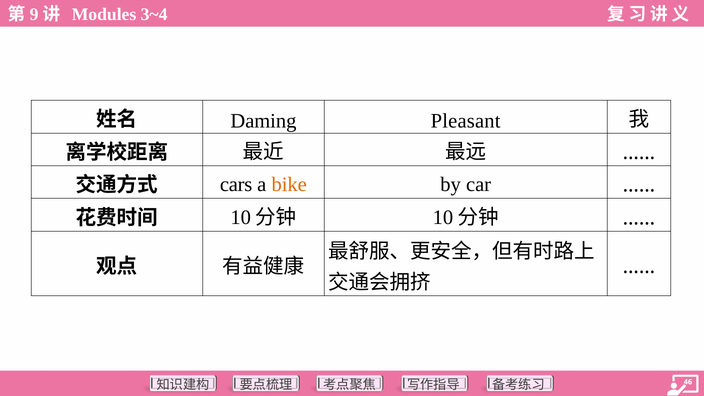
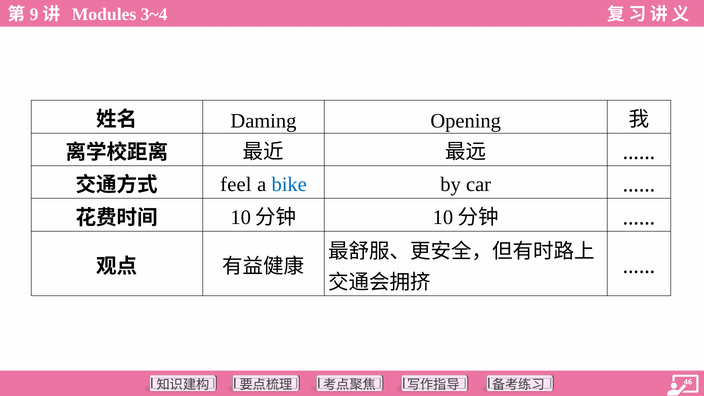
Pleasant: Pleasant -> Opening
cars: cars -> feel
bike colour: orange -> blue
